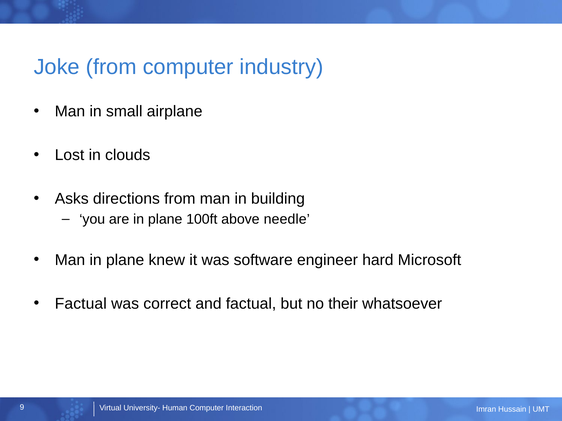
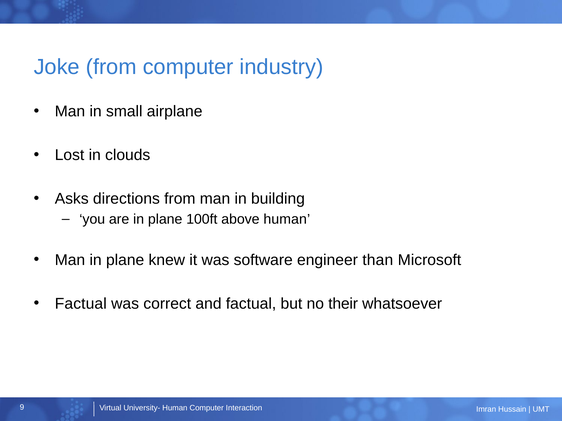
above needle: needle -> human
hard: hard -> than
